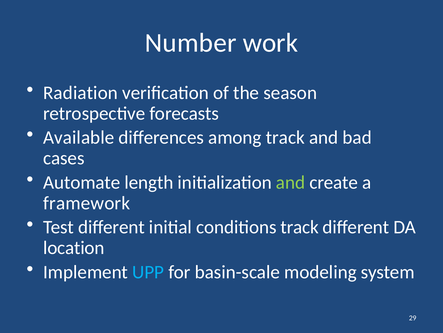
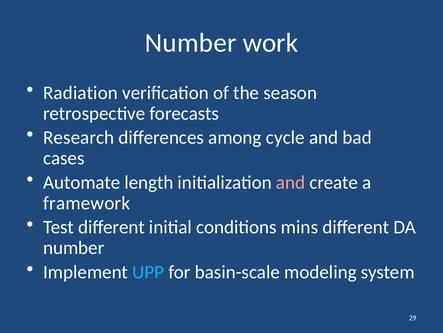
Available: Available -> Research
among track: track -> cycle
and at (291, 182) colour: light green -> pink
conditions track: track -> mins
location at (74, 247): location -> number
